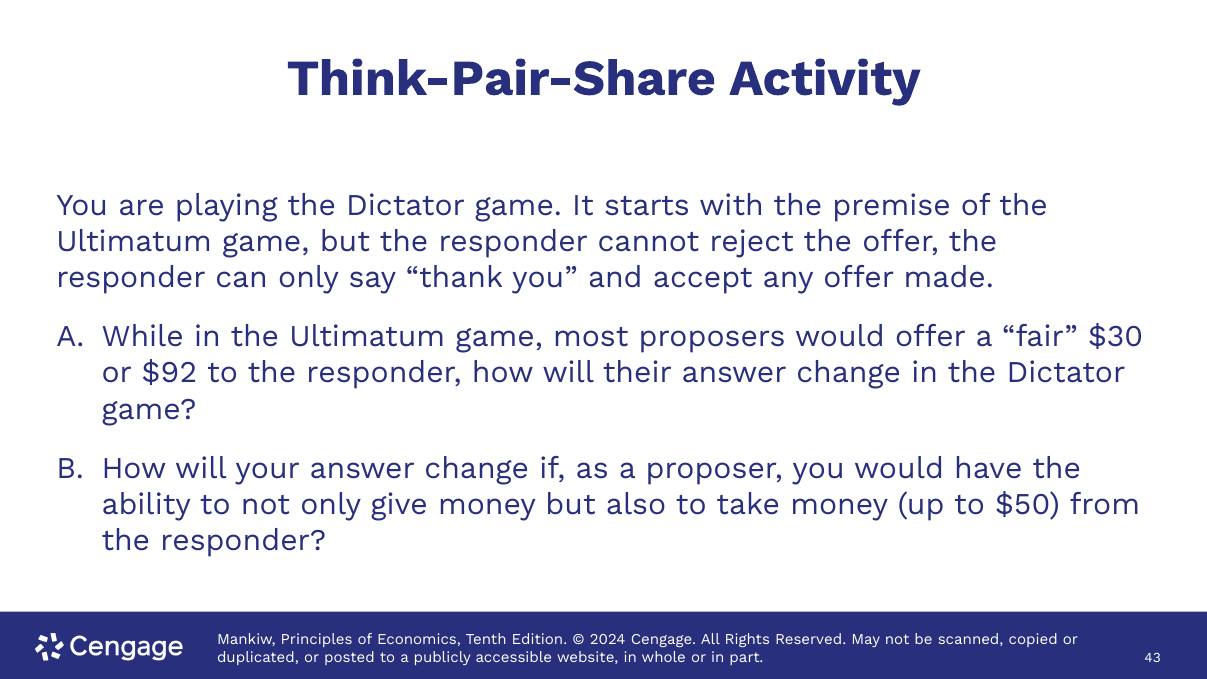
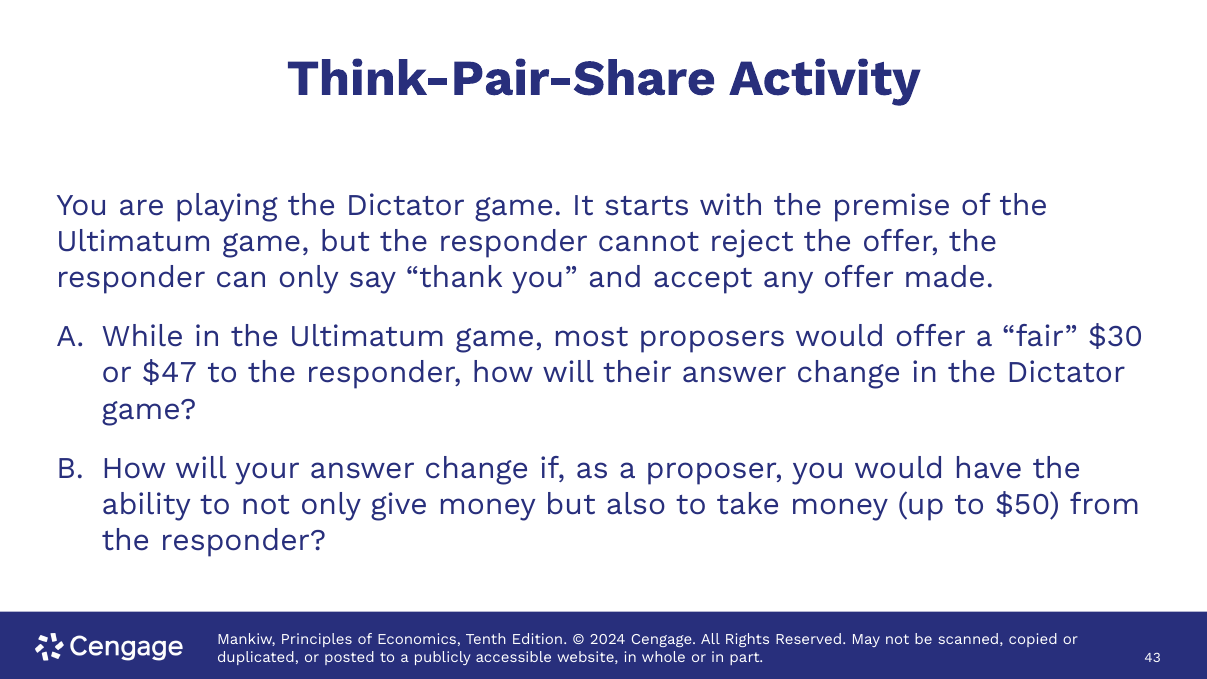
$92: $92 -> $47
